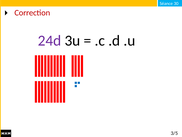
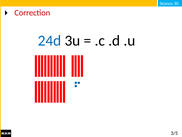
24d colour: purple -> blue
